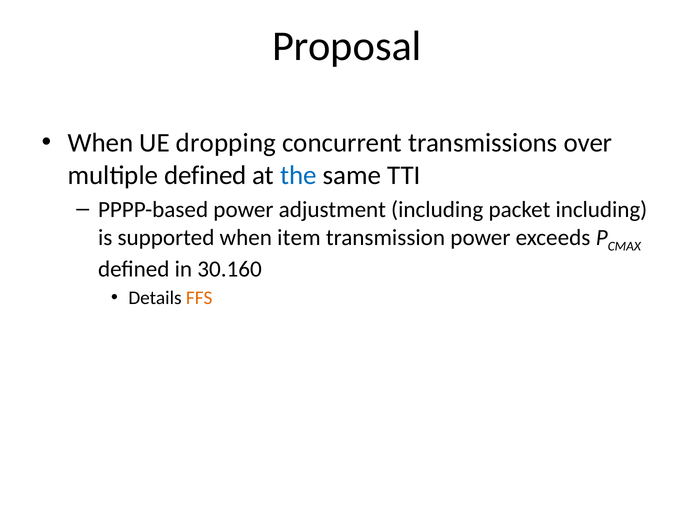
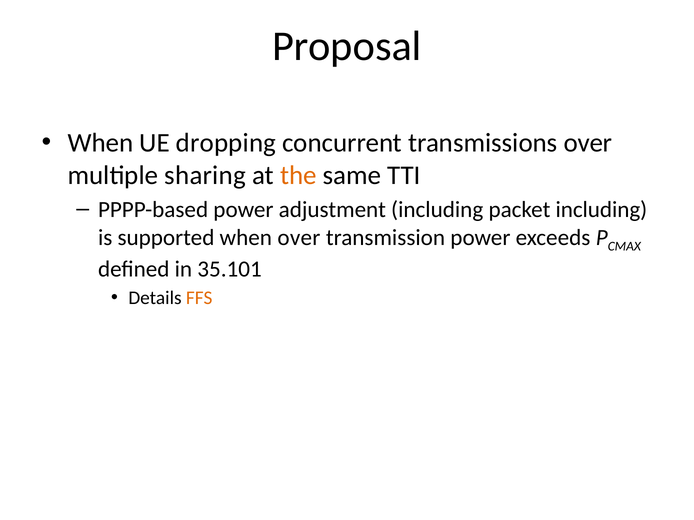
multiple defined: defined -> sharing
the colour: blue -> orange
when item: item -> over
30.160: 30.160 -> 35.101
